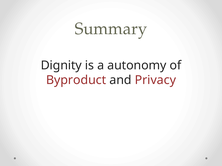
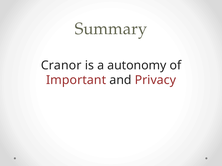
Dignity: Dignity -> Cranor
Byproduct: Byproduct -> Important
